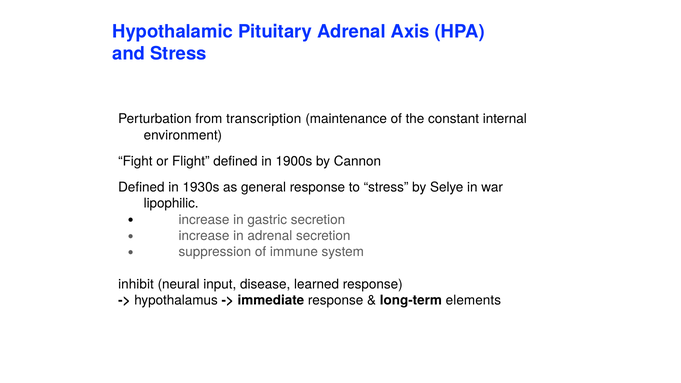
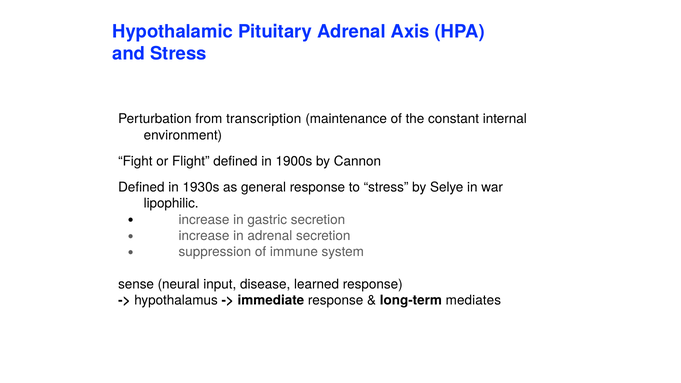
inhibit: inhibit -> sense
elements: elements -> mediates
